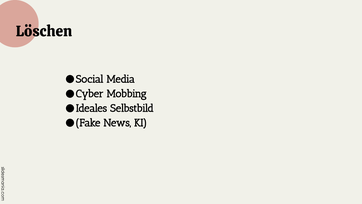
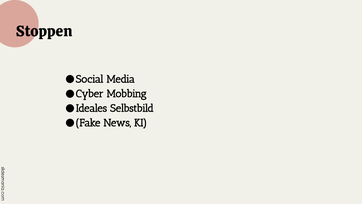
Löschen: Löschen -> Stoppen
